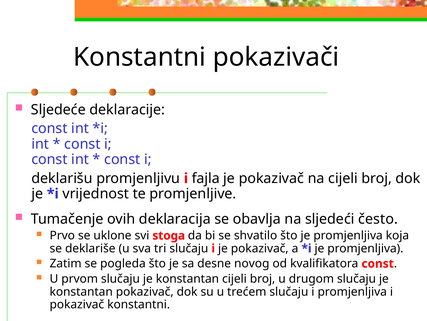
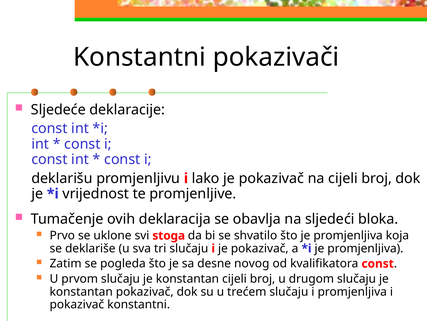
fajla: fajla -> lako
često: često -> bloka
